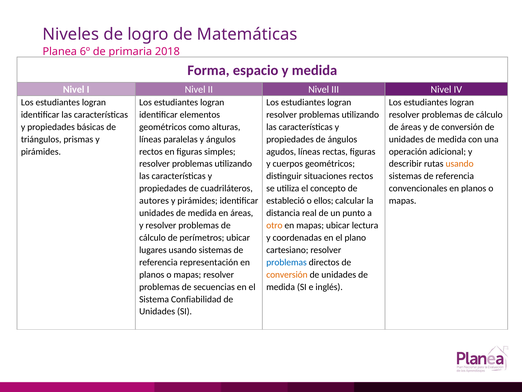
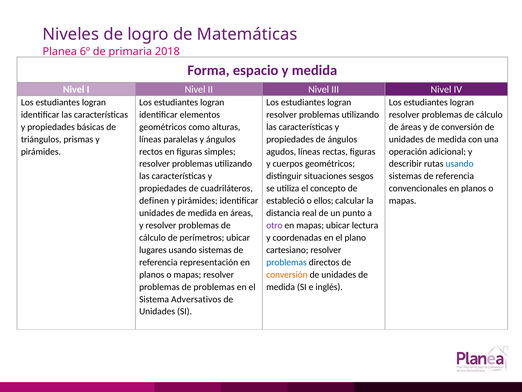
usando at (460, 164) colour: orange -> blue
situaciones rectos: rectos -> sesgos
autores: autores -> definen
otro colour: orange -> purple
de secuencias: secuencias -> problemas
Confiabilidad: Confiabilidad -> Adversativos
